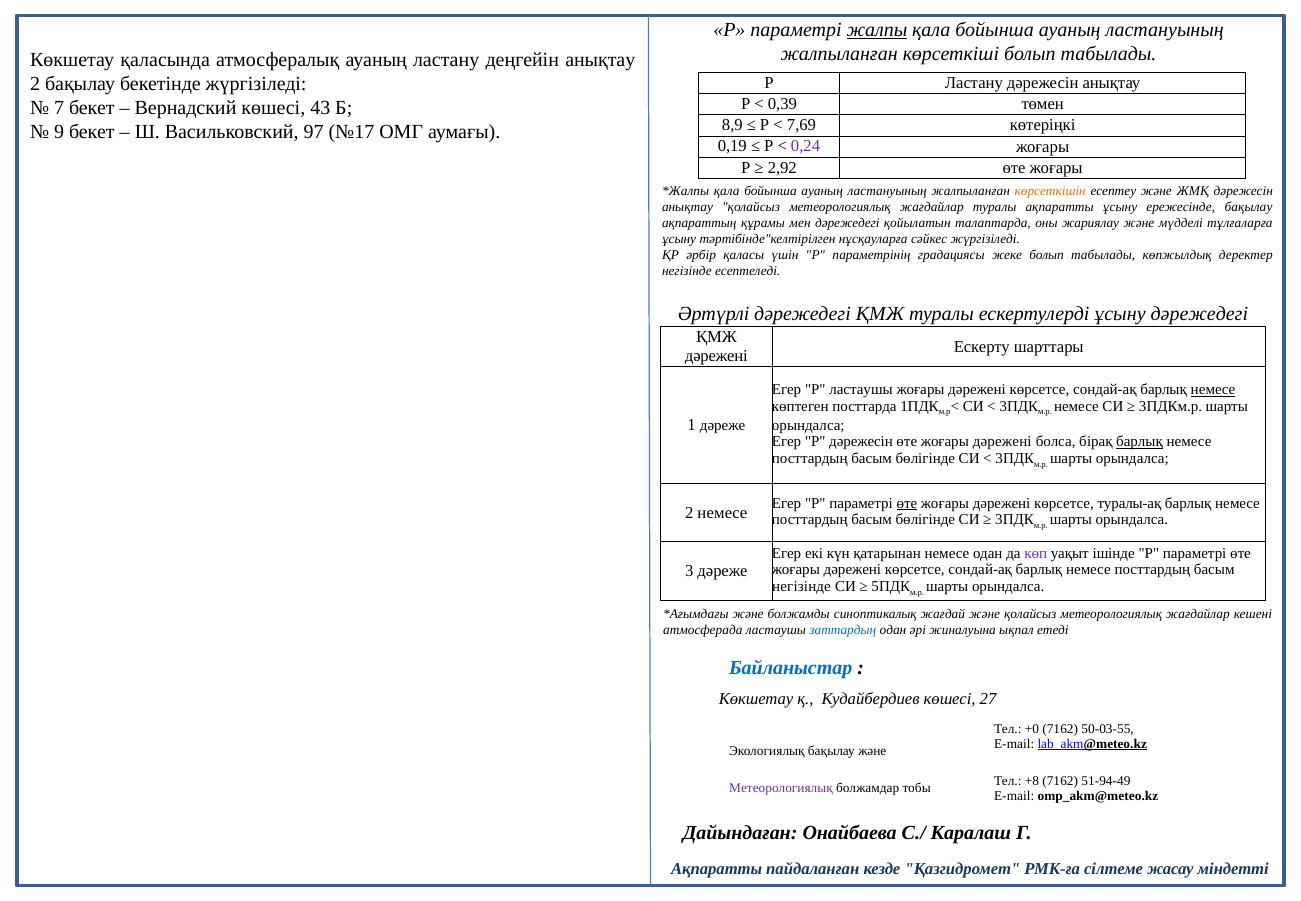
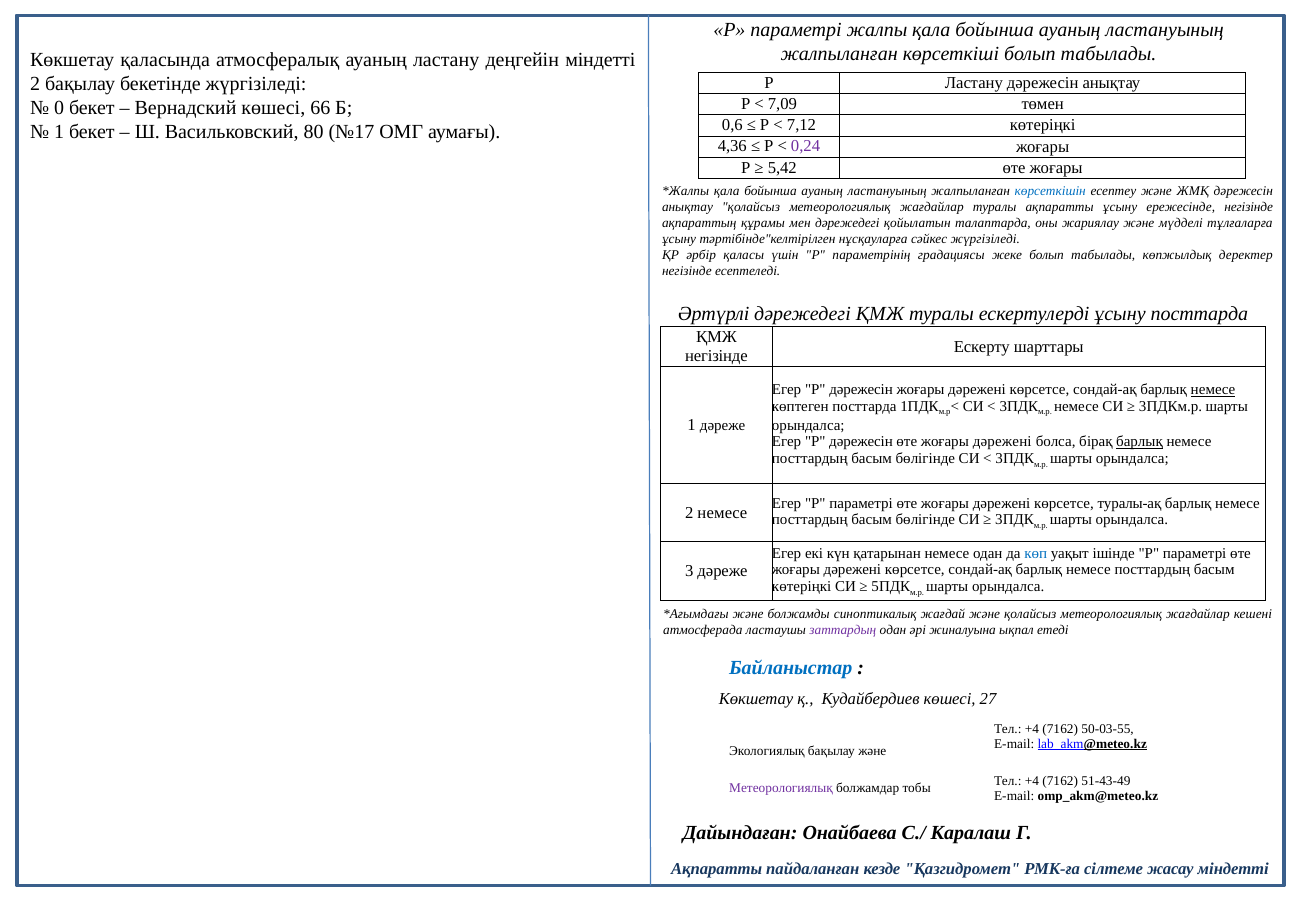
жалпы underline: present -> none
деңгейін анықтау: анықтау -> міндетті
0,39: 0,39 -> 7,09
7: 7 -> 0
43: 43 -> 66
8,9: 8,9 -> 0,6
7,69: 7,69 -> 7,12
9 at (59, 132): 9 -> 1
97: 97 -> 80
0,19: 0,19 -> 4,36
2,92: 2,92 -> 5,42
көрсеткішін colour: orange -> blue
ережесінде бақылау: бақылау -> негізінде
ұсыну дәрежедегі: дәрежедегі -> посттарда
дәрежені at (716, 356): дәрежені -> негізінде
Р ластаушы: ластаушы -> дәрежесін
өте at (907, 503) underline: present -> none
көп colour: purple -> blue
негізінде at (802, 586): негізінде -> көтеріңкі
заттардың colour: blue -> purple
+0 at (1032, 729): +0 -> +4
+8 at (1032, 781): +8 -> +4
51-94-49: 51-94-49 -> 51-43-49
